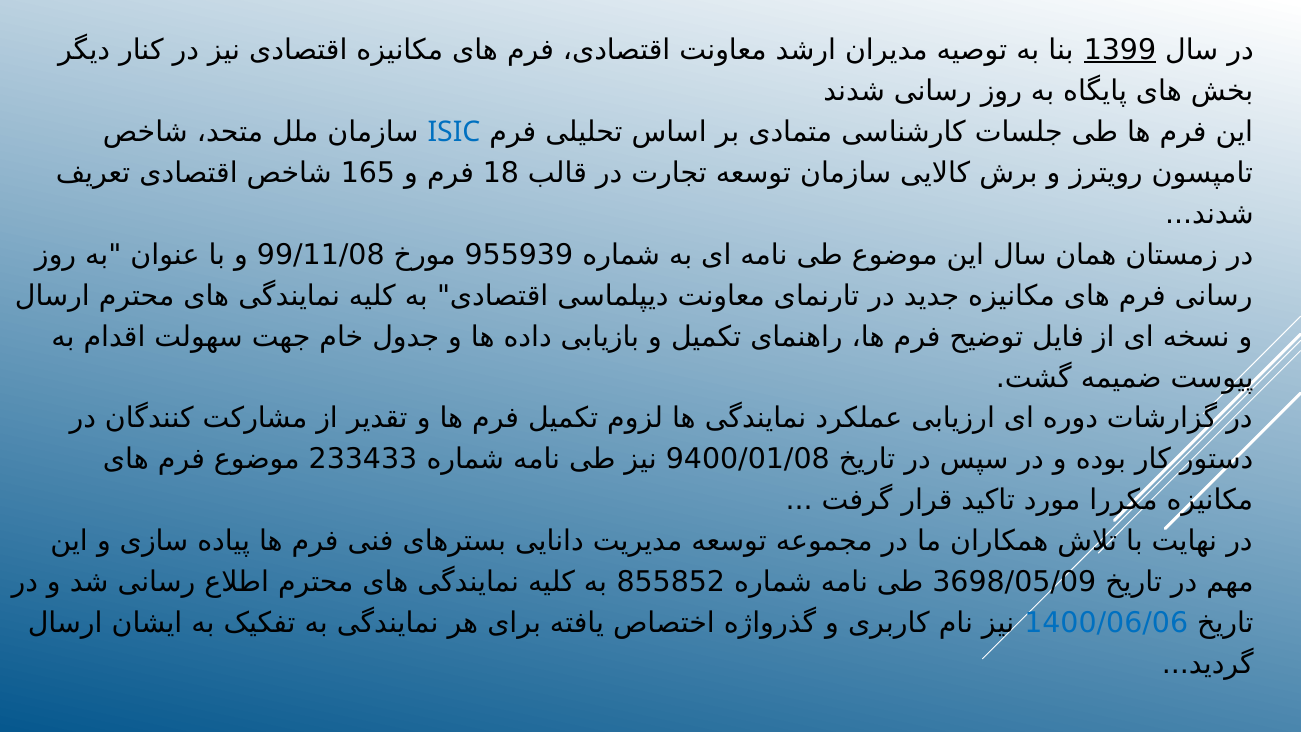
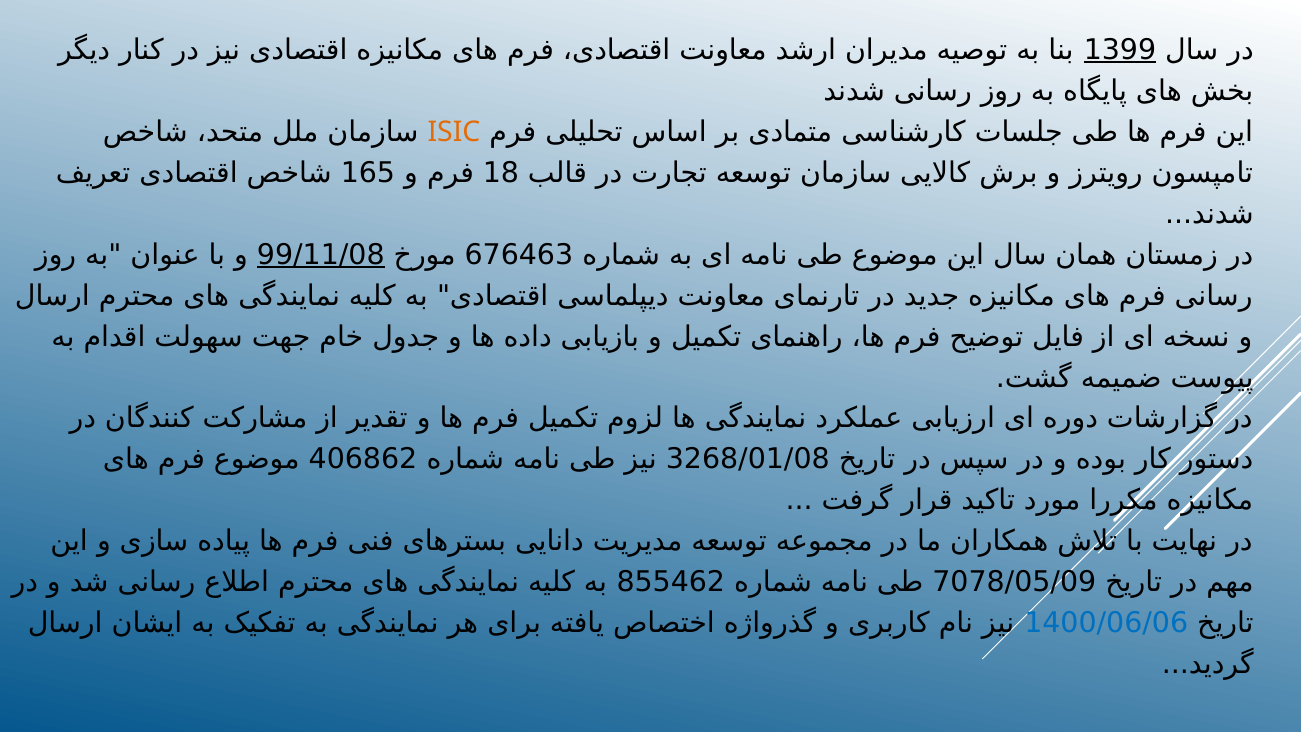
ISIC colour: blue -> orange
99/11/08 underline: none -> present
955939: 955939 -> 676463
233433: 233433 -> 406862
9400/01/08: 9400/01/08 -> 3268/01/08
855852: 855852 -> 855462
3698/05/09: 3698/05/09 -> 7078/05/09
